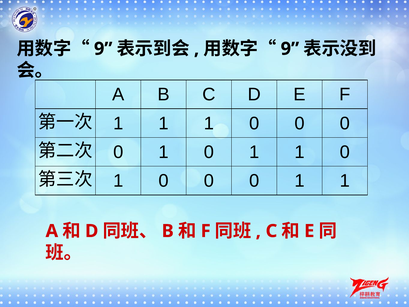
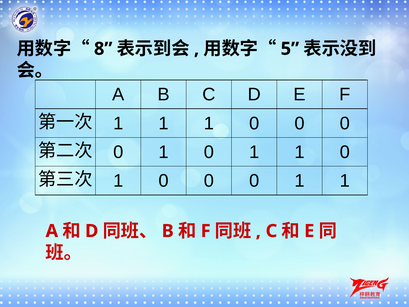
9 at (103, 49): 9 -> 8
9 at (290, 49): 9 -> 5
